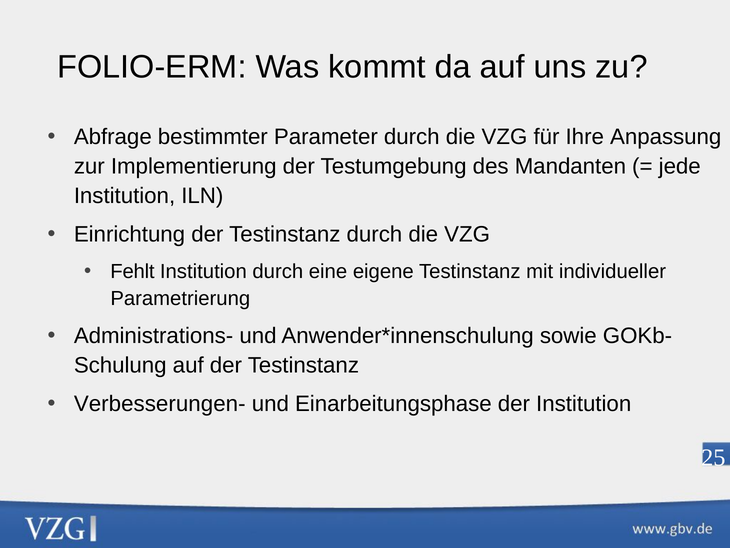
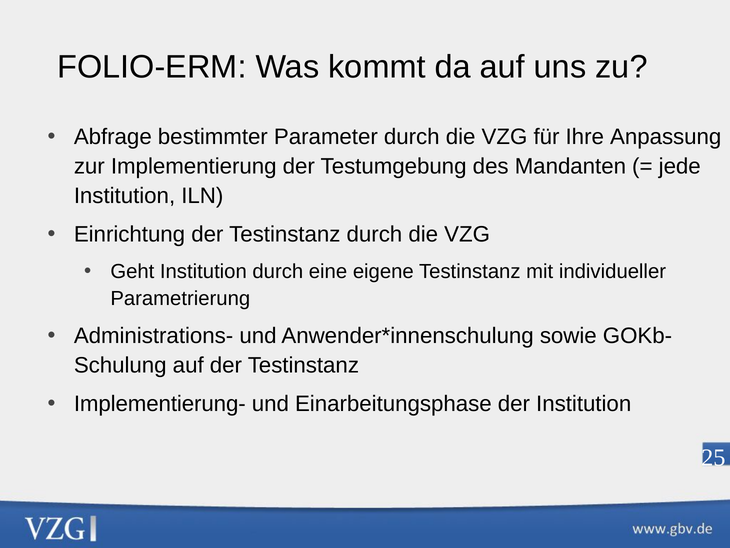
Fehlt: Fehlt -> Geht
Verbesserungen-: Verbesserungen- -> Implementierung-
